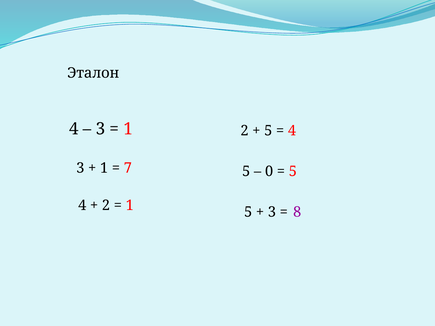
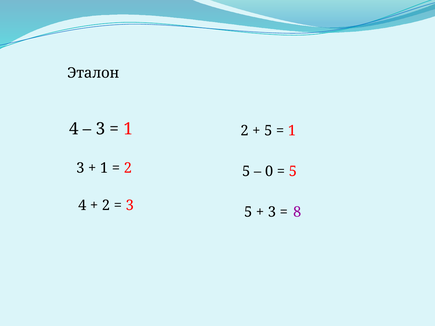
4 at (292, 131): 4 -> 1
7 at (128, 168): 7 -> 2
1 at (130, 206): 1 -> 3
